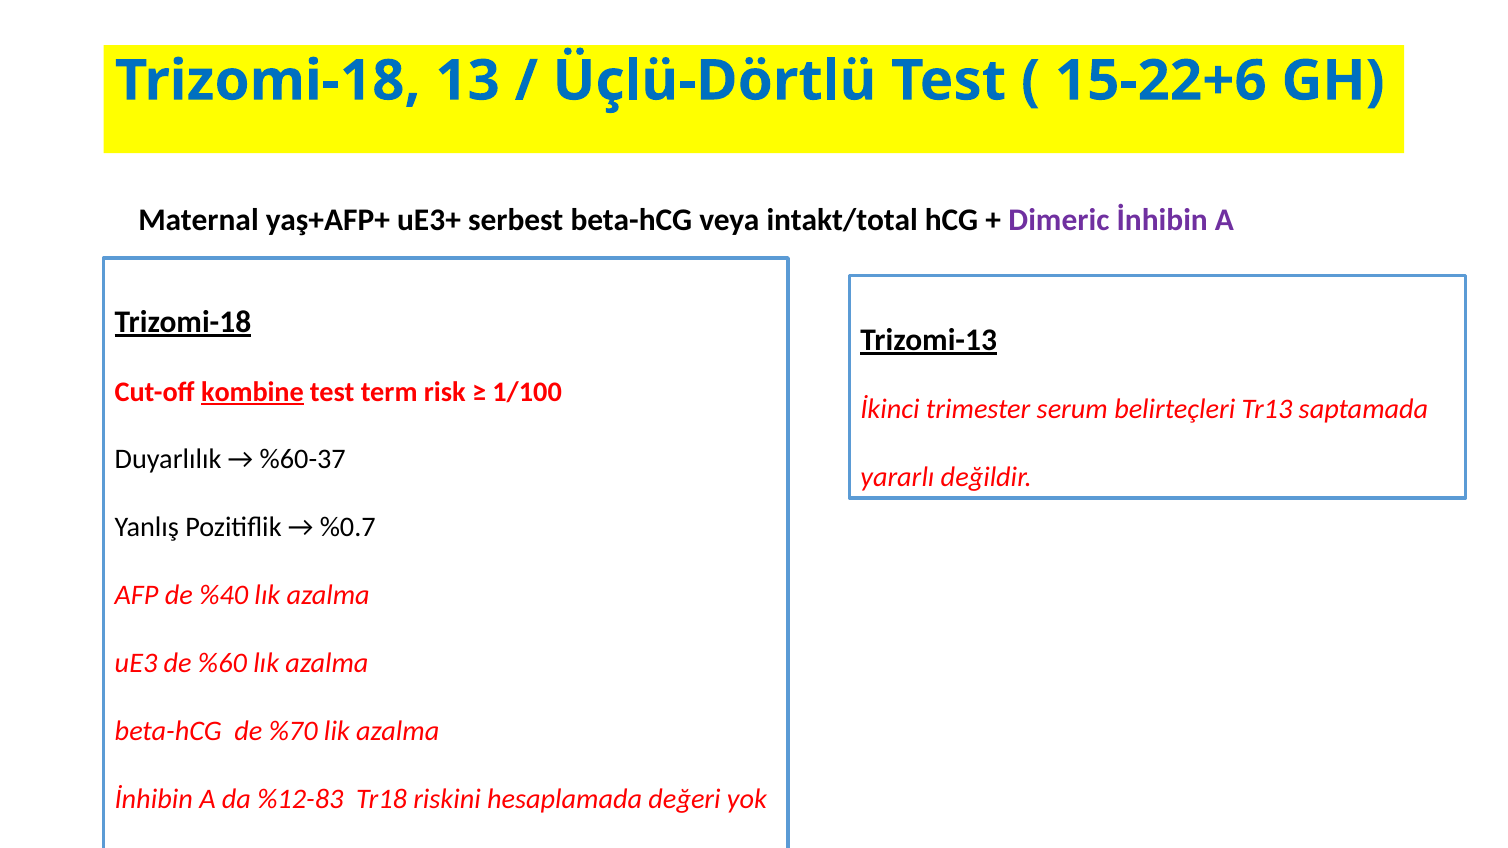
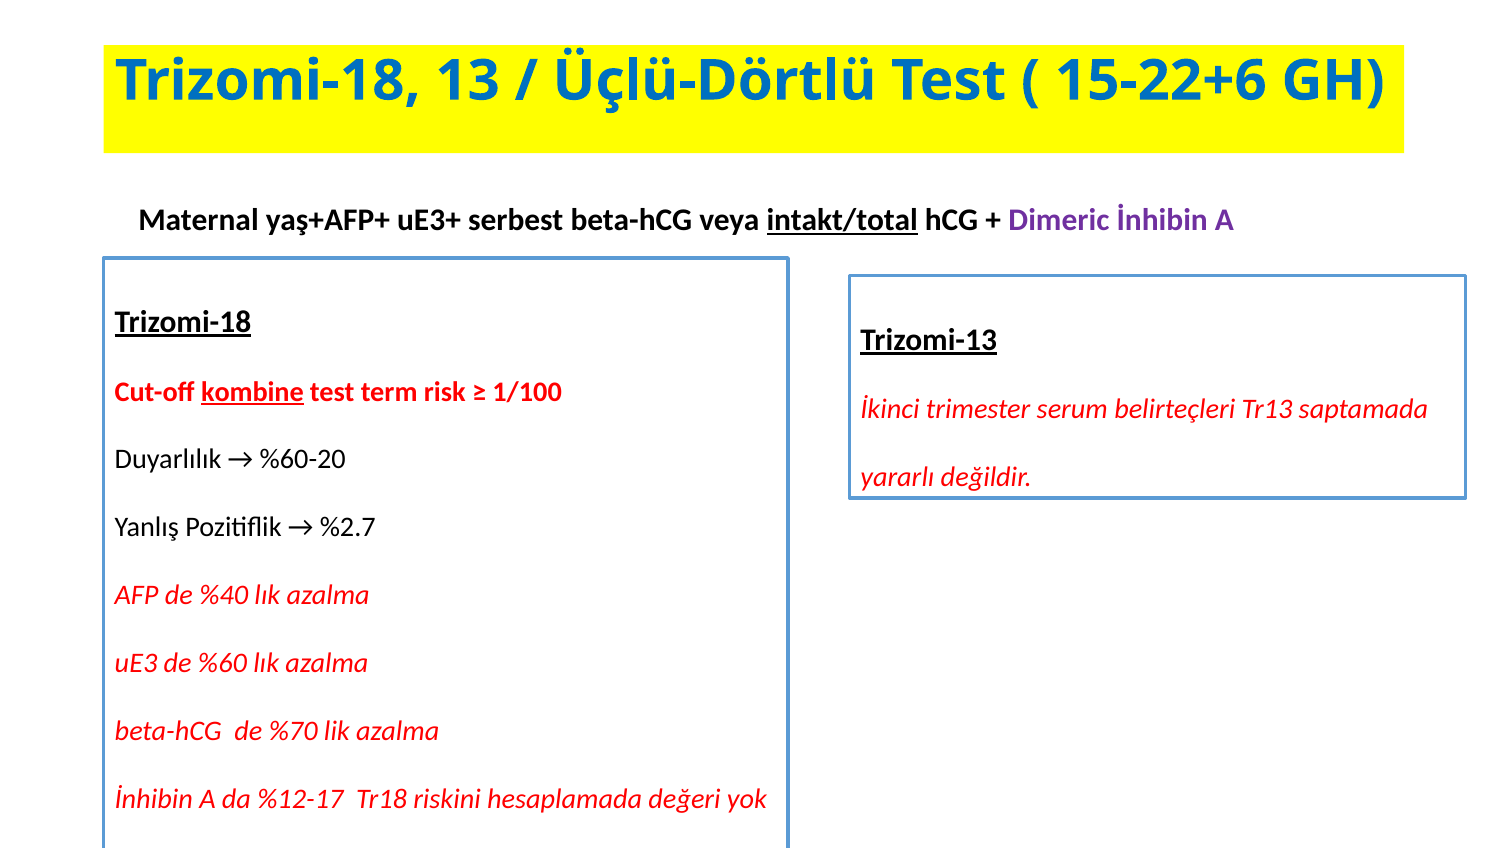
intakt/total underline: none -> present
%60-37: %60-37 -> %60-20
%0.7: %0.7 -> %2.7
%12-83: %12-83 -> %12-17
